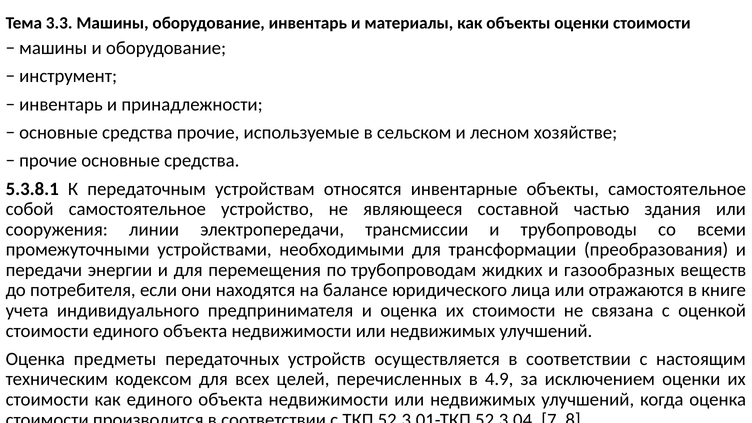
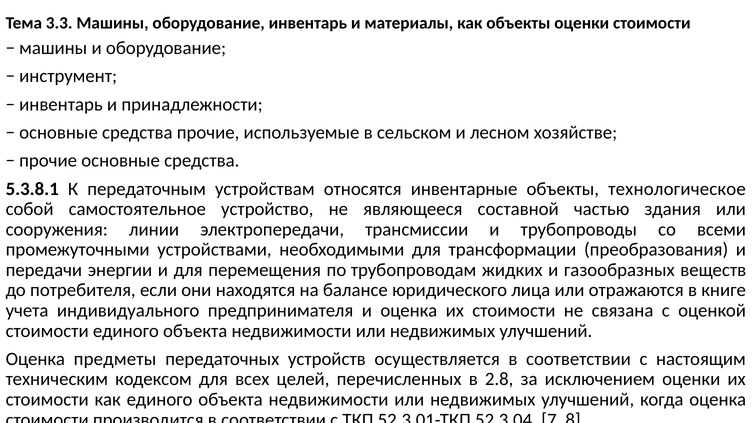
объекты самостоятельное: самостоятельное -> технологическое
4.9: 4.9 -> 2.8
